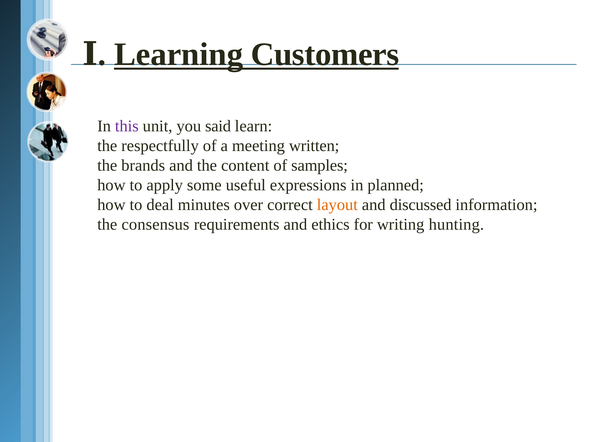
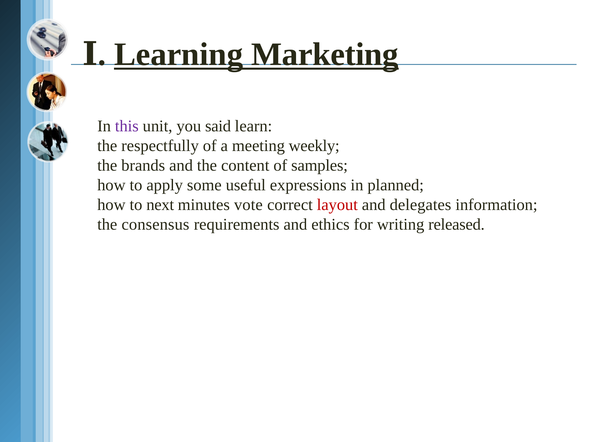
Customers: Customers -> Marketing
written: written -> weekly
deal: deal -> next
over: over -> vote
layout colour: orange -> red
discussed: discussed -> delegates
hunting: hunting -> released
